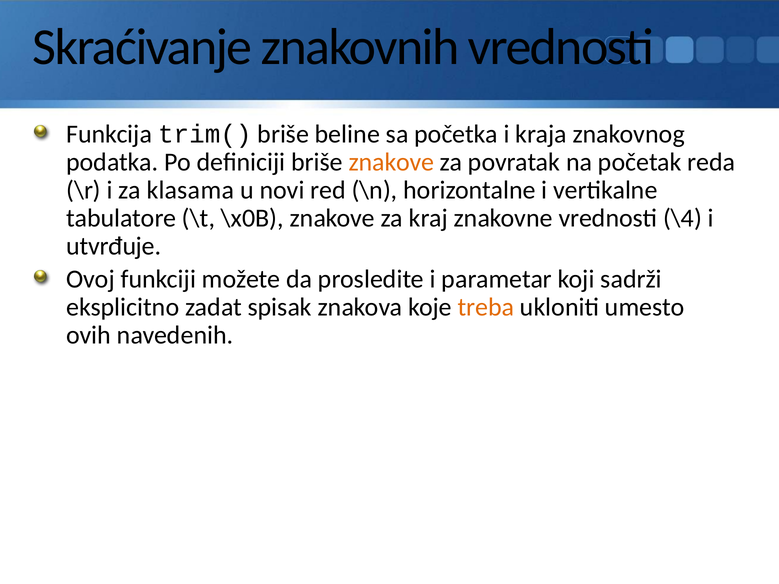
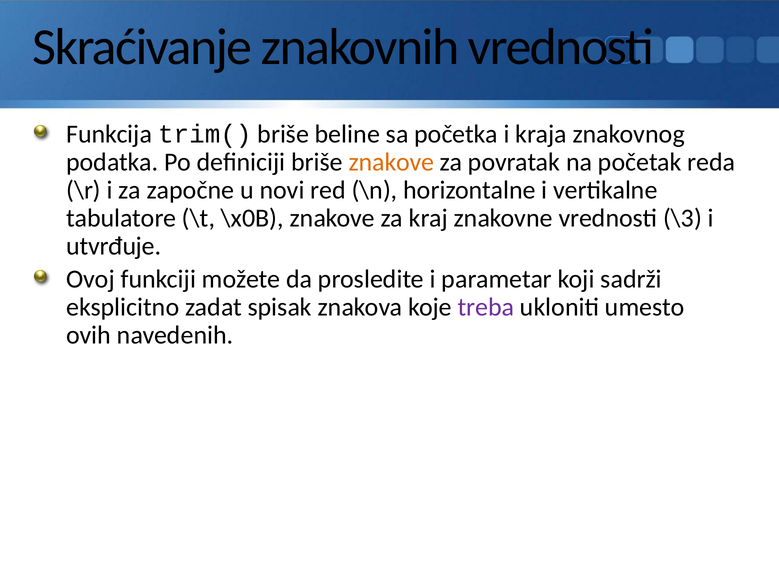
klasama: klasama -> započne
\4: \4 -> \3
treba colour: orange -> purple
